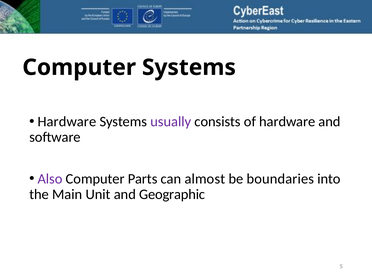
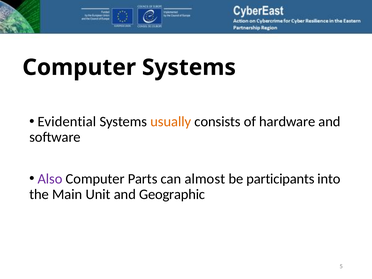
Hardware at (67, 122): Hardware -> Evidential
usually colour: purple -> orange
boundaries: boundaries -> participants
